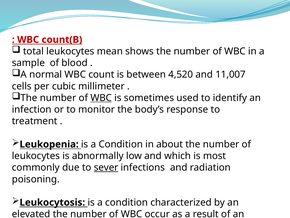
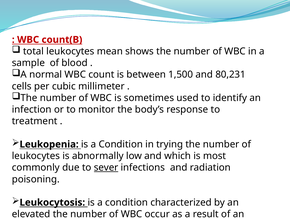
4,520: 4,520 -> 1,500
11,007: 11,007 -> 80,231
WBC at (101, 98) underline: present -> none
about: about -> trying
